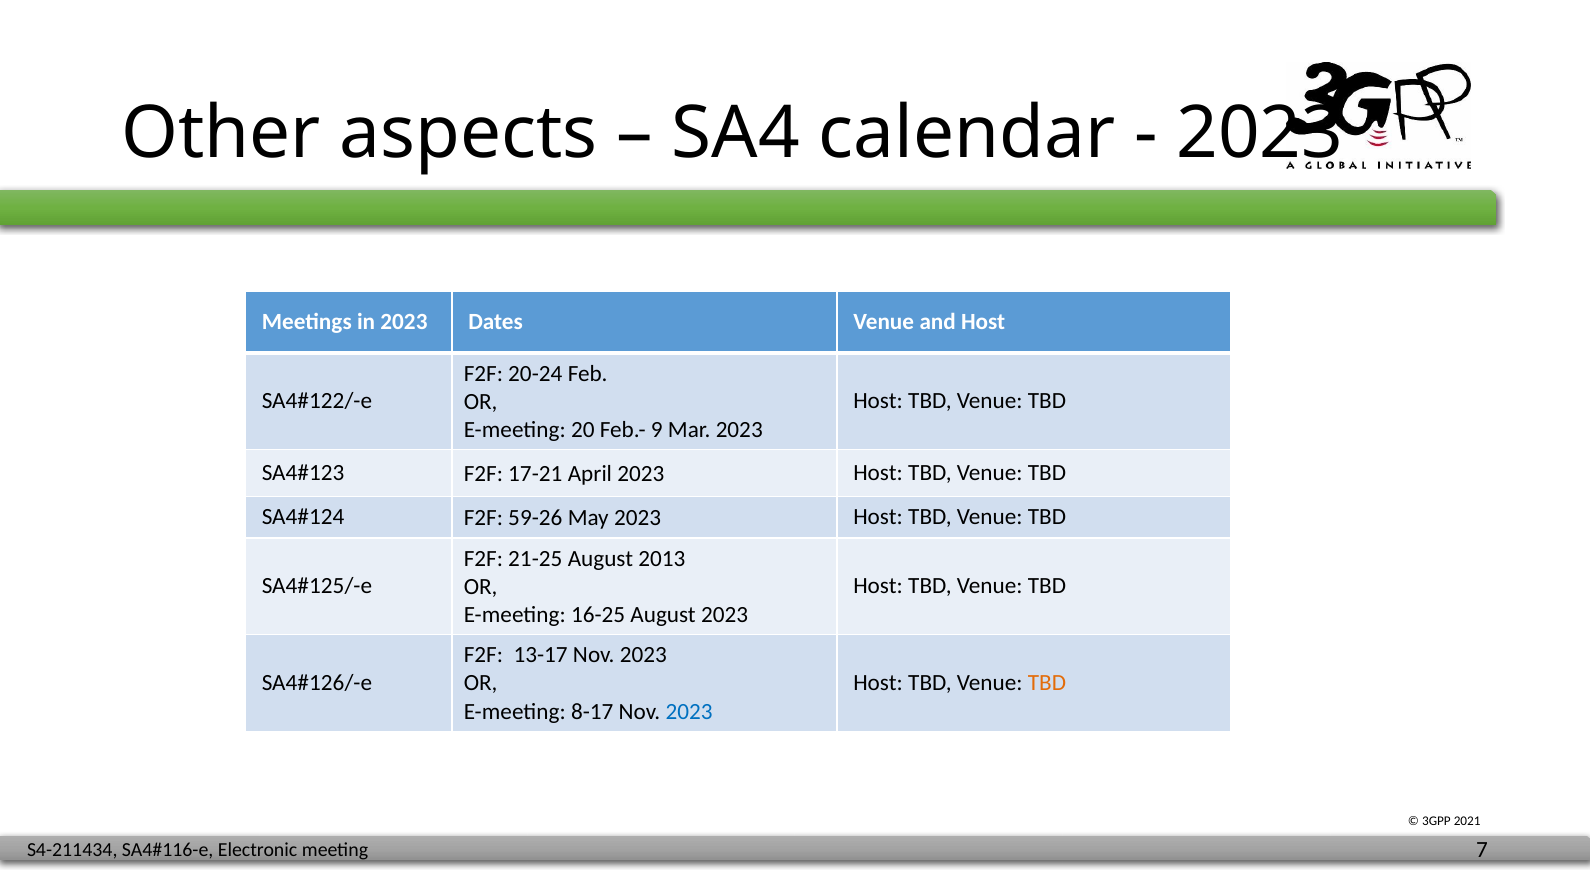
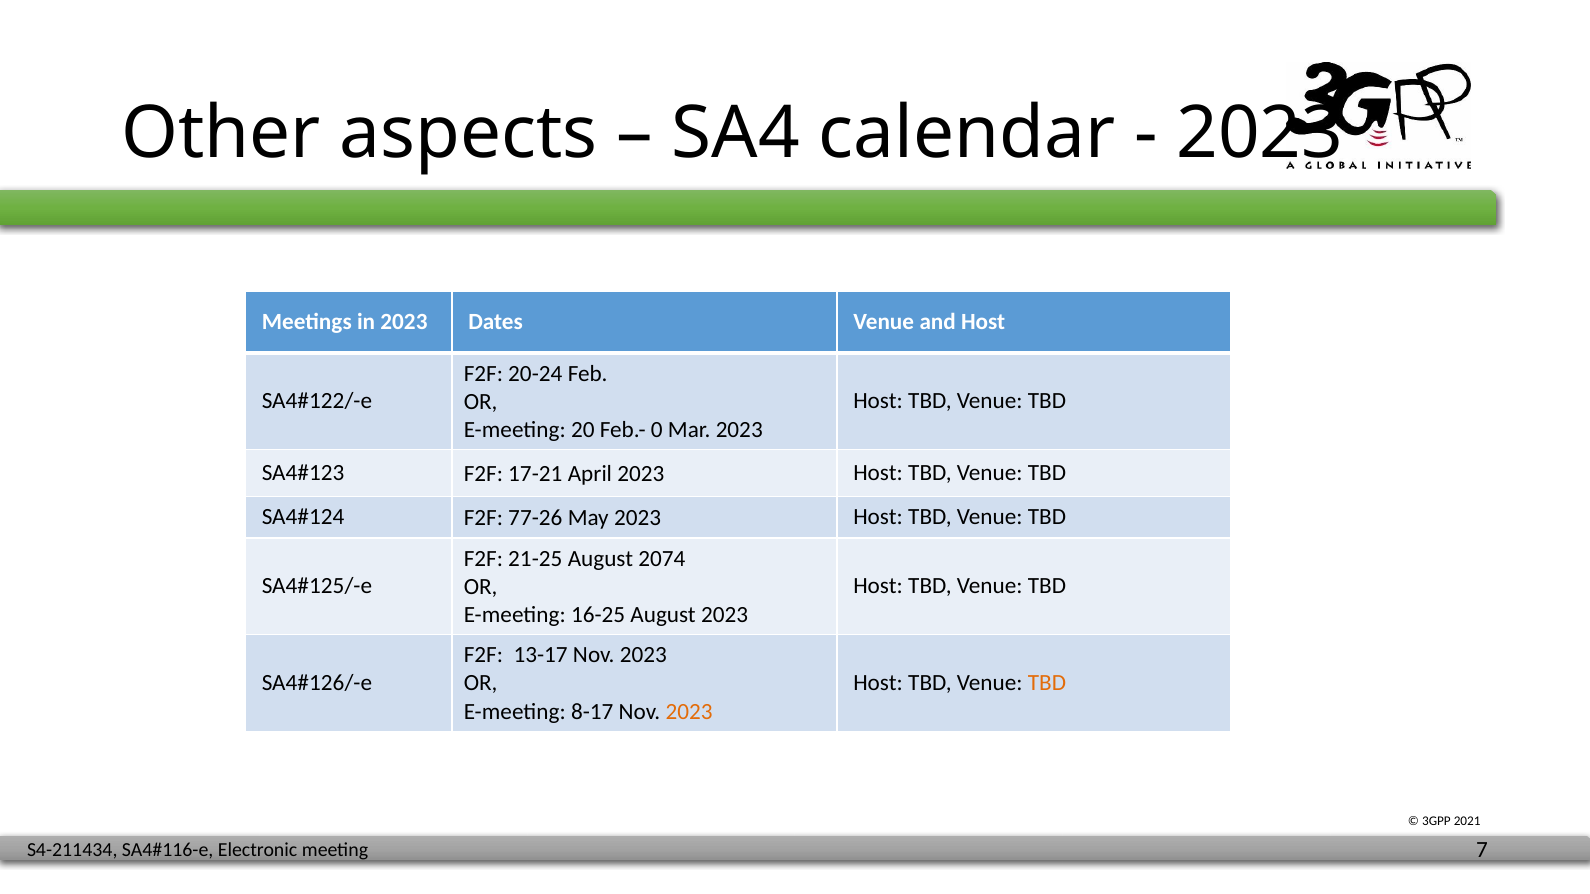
9: 9 -> 0
59-26: 59-26 -> 77-26
2013: 2013 -> 2074
2023 at (689, 712) colour: blue -> orange
